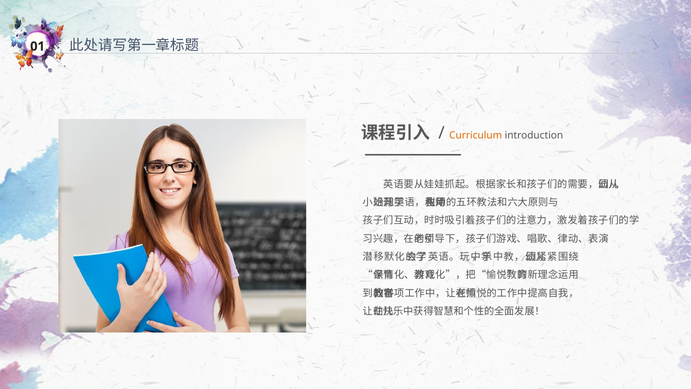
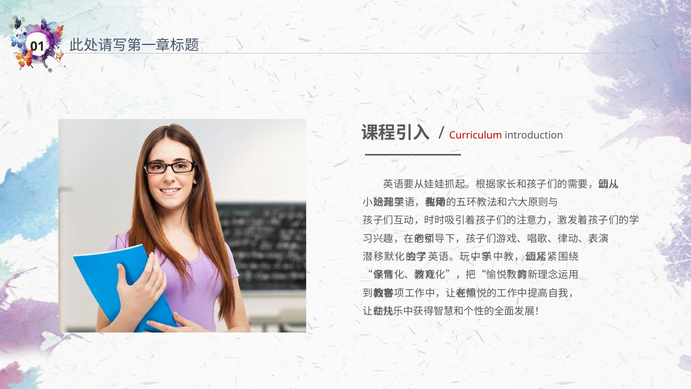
Curriculum colour: orange -> red
